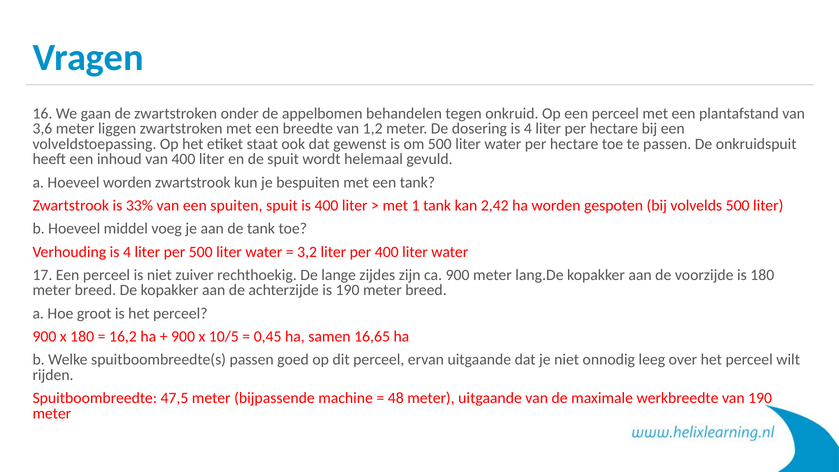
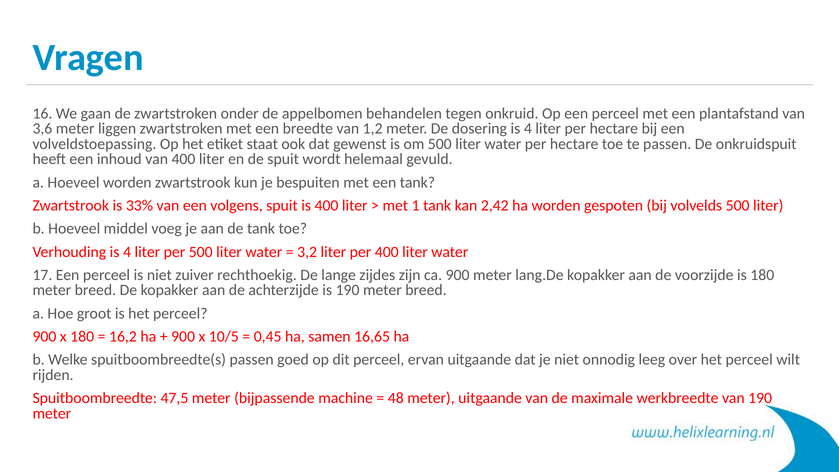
spuiten: spuiten -> volgens
